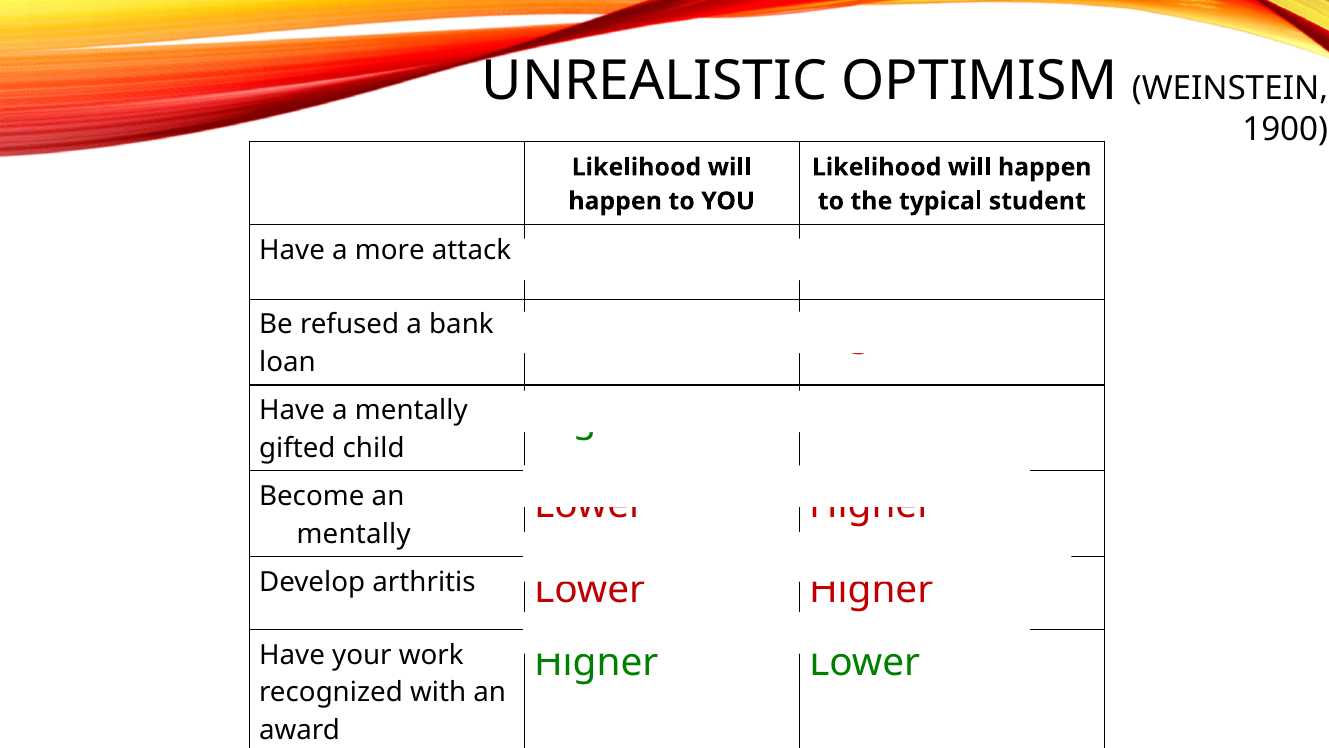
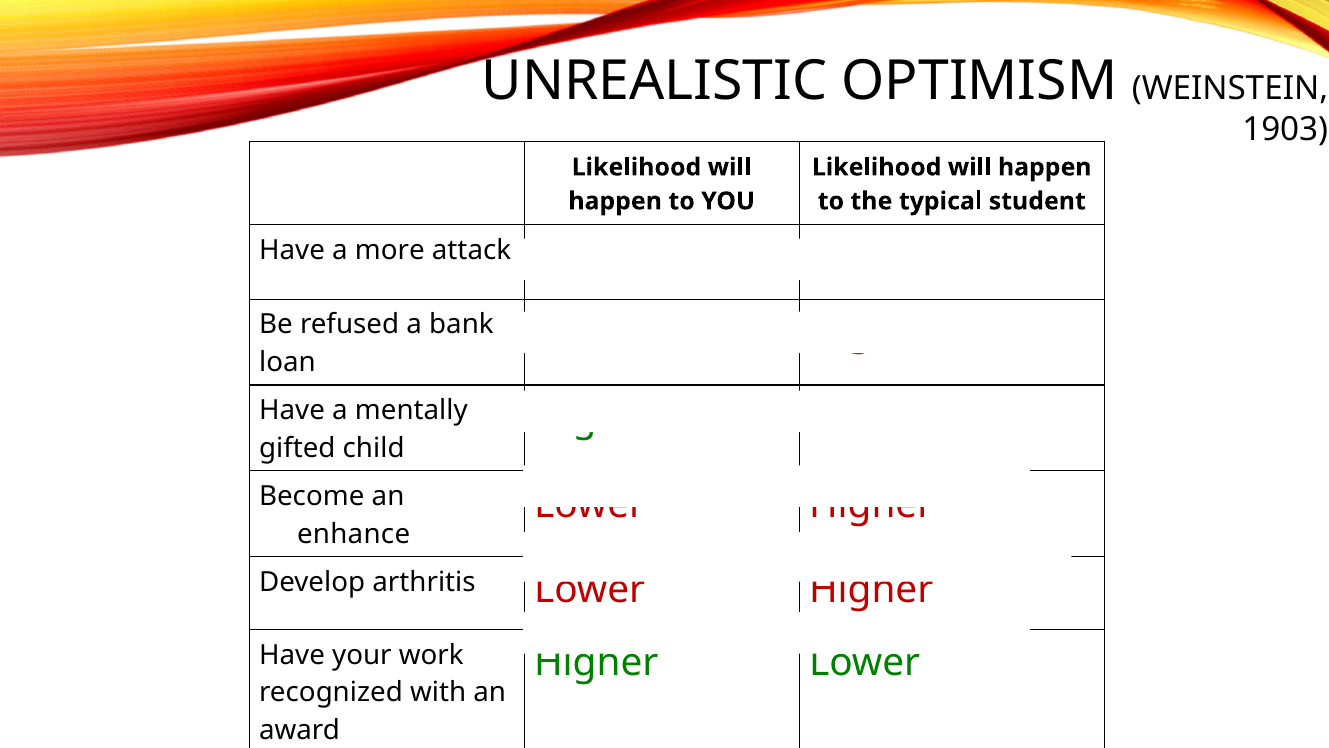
1900: 1900 -> 1903
mentally at (354, 534): mentally -> enhance
